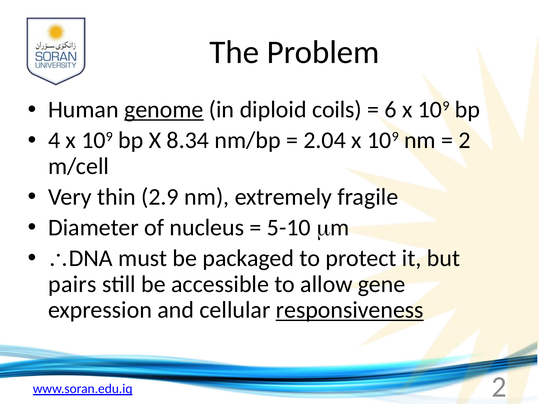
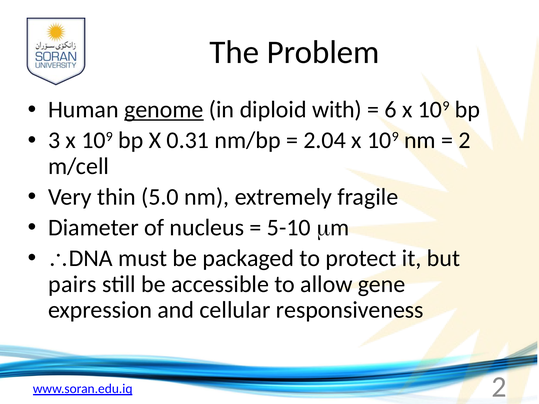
coils: coils -> with
4: 4 -> 3
8.34: 8.34 -> 0.31
2.9: 2.9 -> 5.0
responsiveness underline: present -> none
